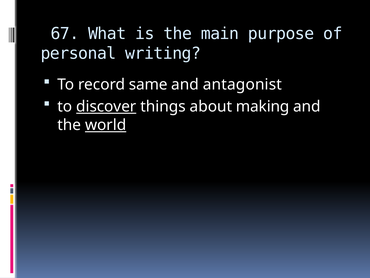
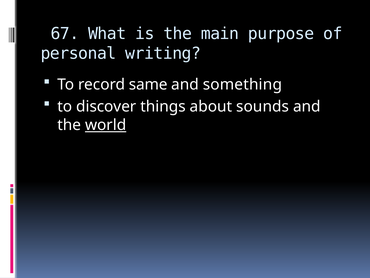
antagonist: antagonist -> something
discover underline: present -> none
making: making -> sounds
